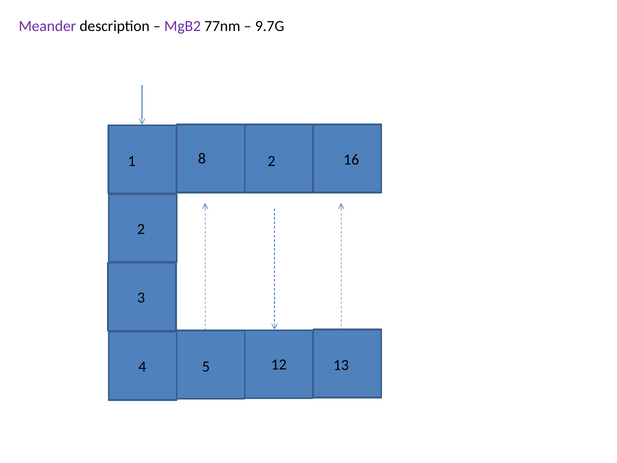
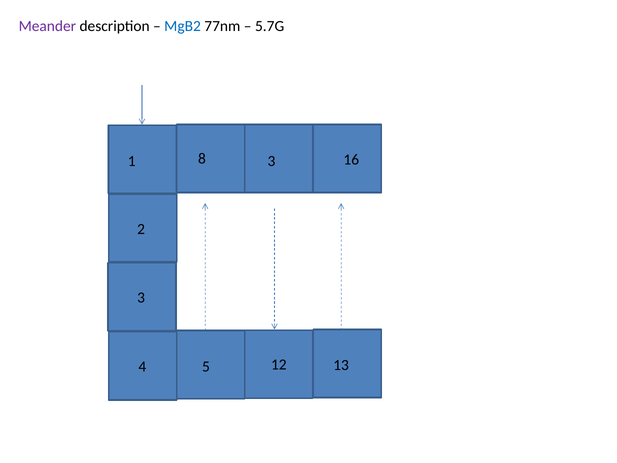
MgB2 colour: purple -> blue
9.7G: 9.7G -> 5.7G
1 2: 2 -> 3
